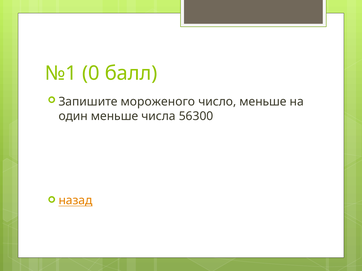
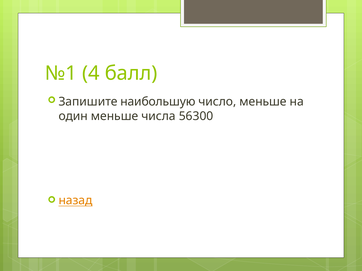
0: 0 -> 4
мороженого: мороженого -> наибольшую
